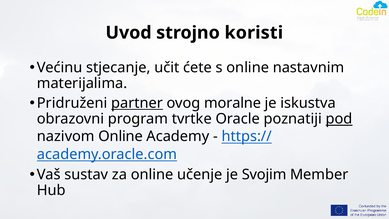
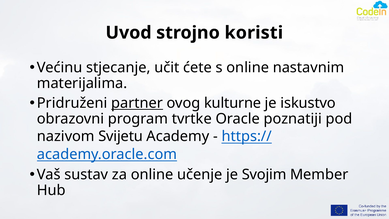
moralne: moralne -> kulturne
iskustva: iskustva -> iskustvo
pod underline: present -> none
nazivom Online: Online -> Svijetu
